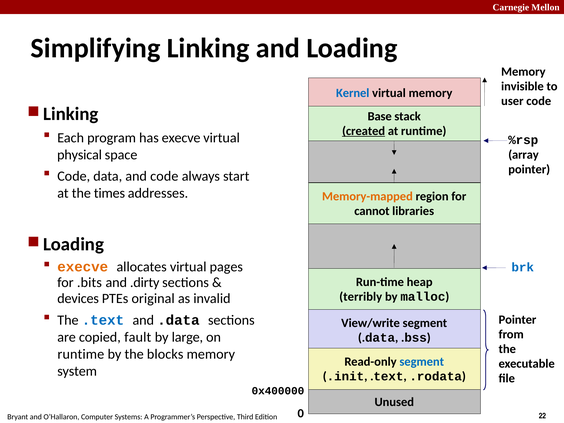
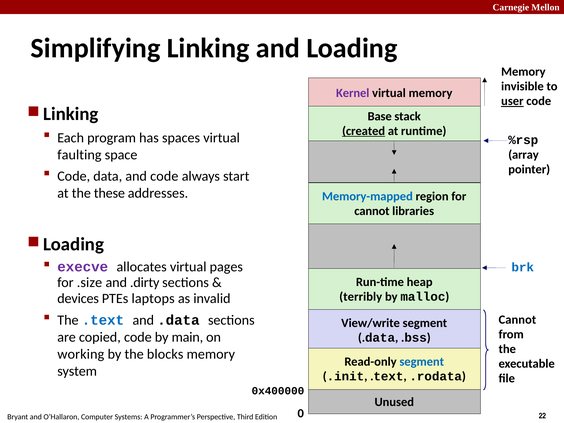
Kernel colour: blue -> purple
user underline: none -> present
has execve: execve -> spaces
physical: physical -> faulting
times: times -> these
Memory-mapped colour: orange -> blue
execve at (83, 267) colour: orange -> purple
.bits: .bits -> .size
original: original -> laptops
Pointer at (517, 320): Pointer -> Cannot
copied fault: fault -> code
large: large -> main
runtime at (81, 354): runtime -> working
